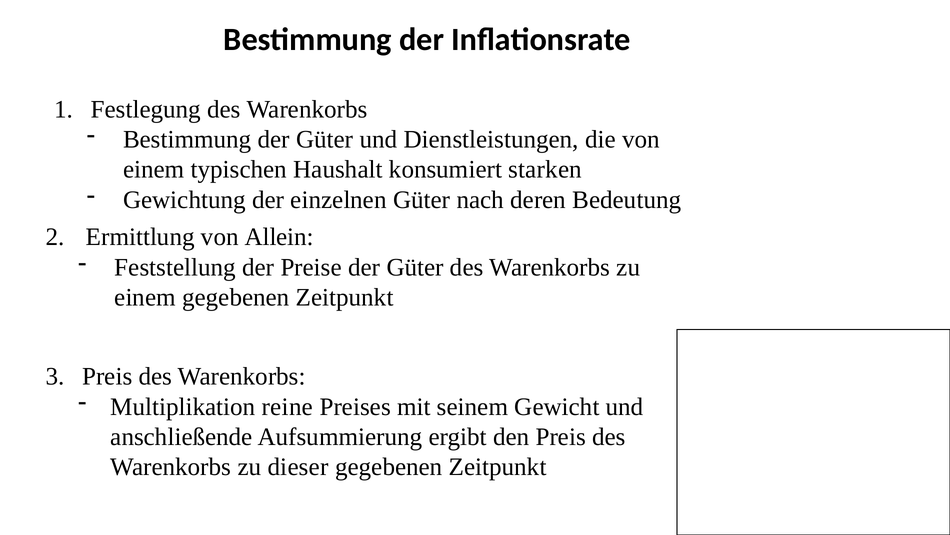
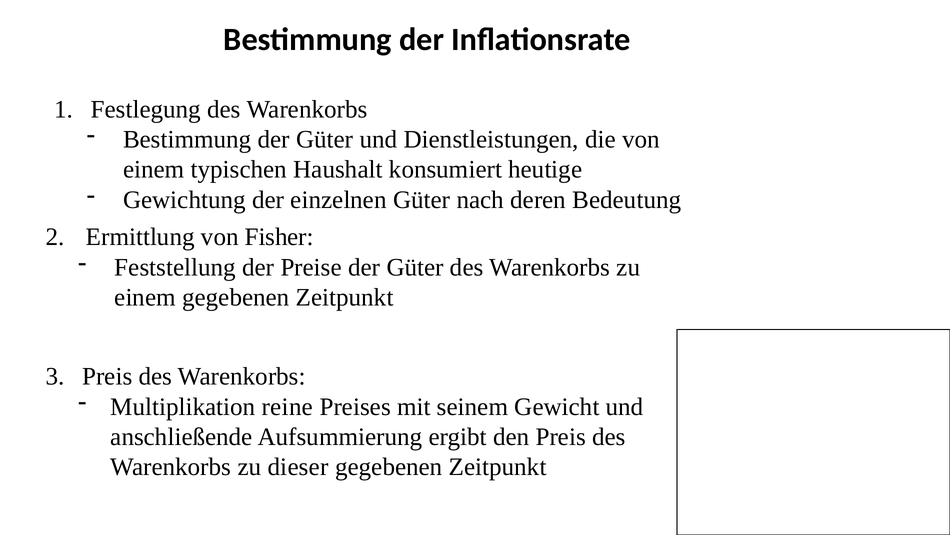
starken: starken -> heutige
Allein: Allein -> Fisher
